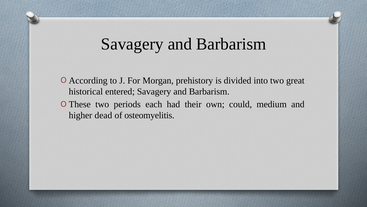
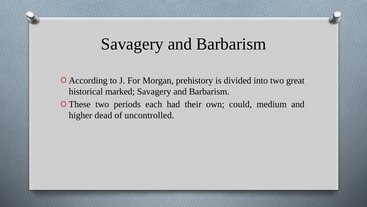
entered: entered -> marked
osteomyelitis: osteomyelitis -> uncontrolled
